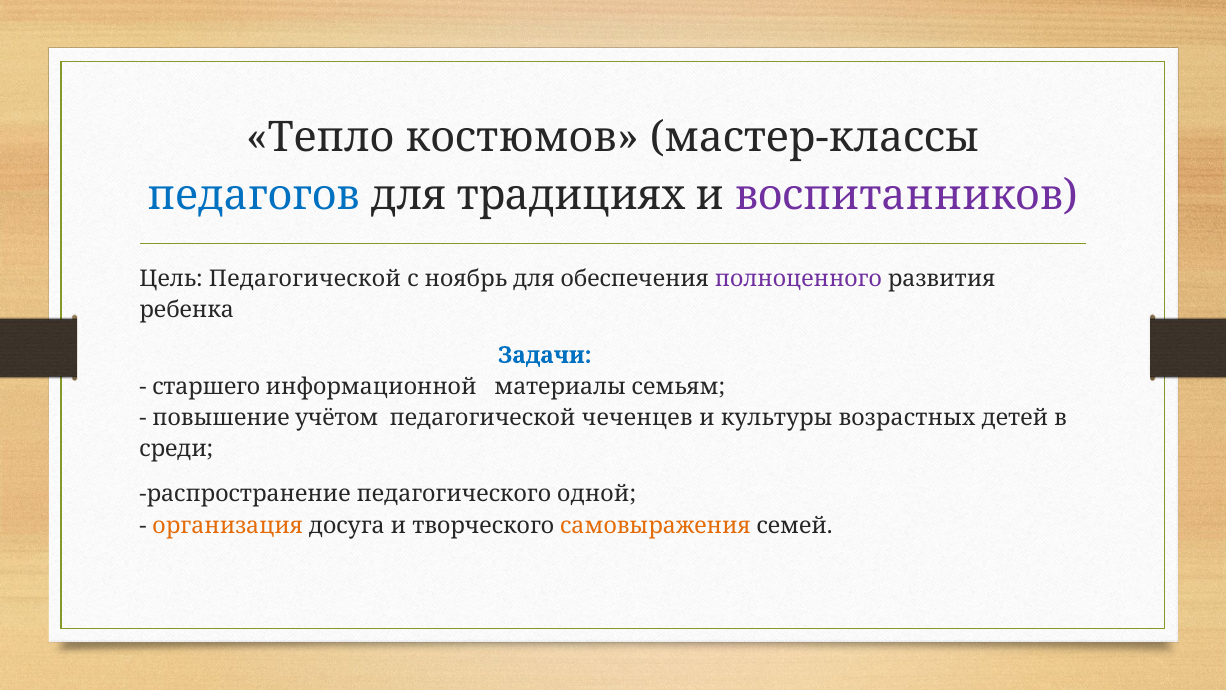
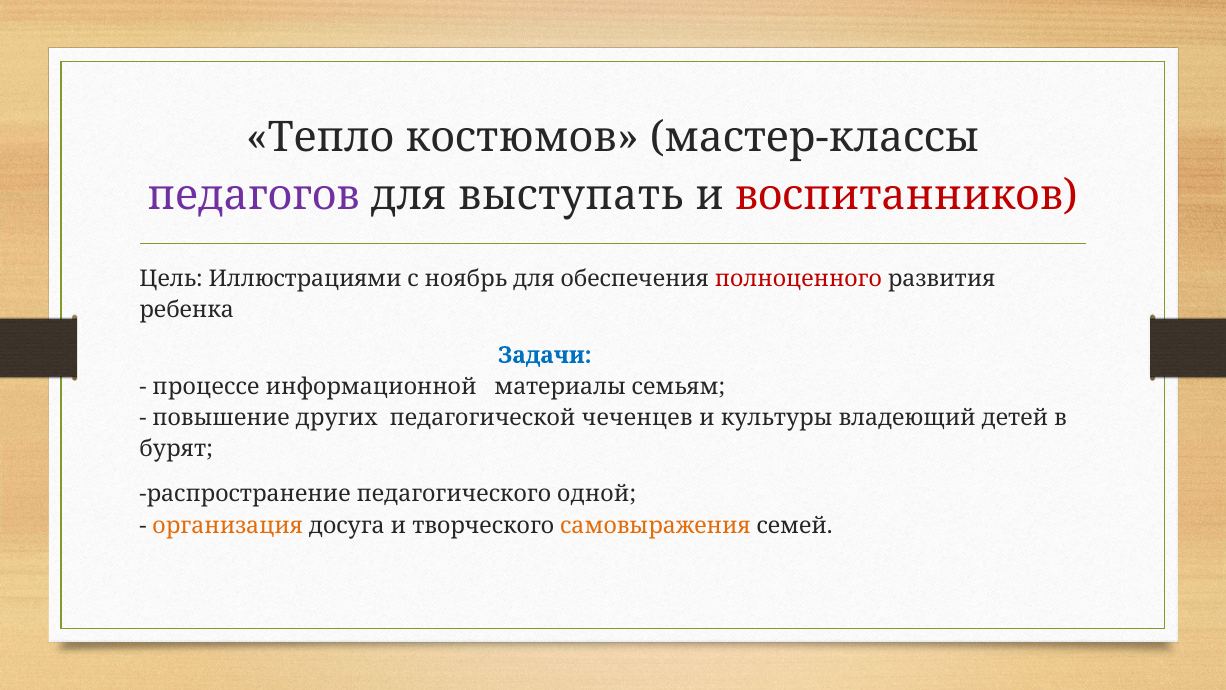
педагогов colour: blue -> purple
традициях: традициях -> выступать
воспитанников colour: purple -> red
Цель Педагогической: Педагогической -> Иллюстрациями
полноценного colour: purple -> red
старшего: старшего -> процессе
учётом: учётом -> других
возрастных: возрастных -> владеющий
среди: среди -> бурят
